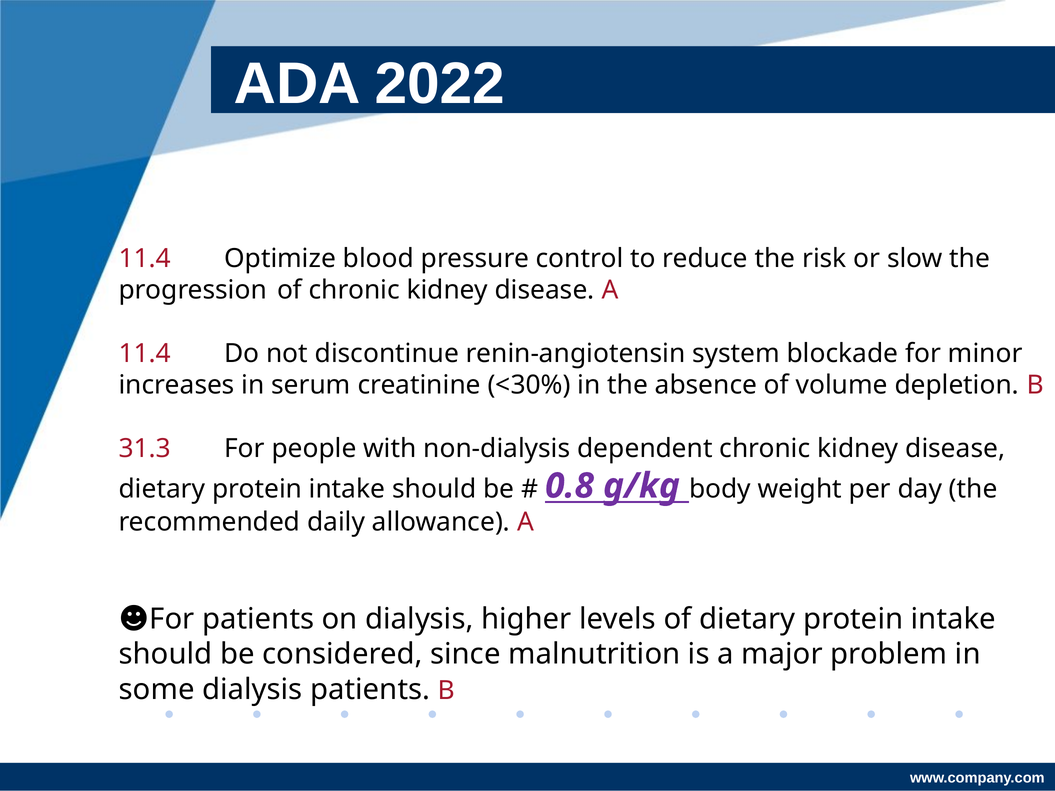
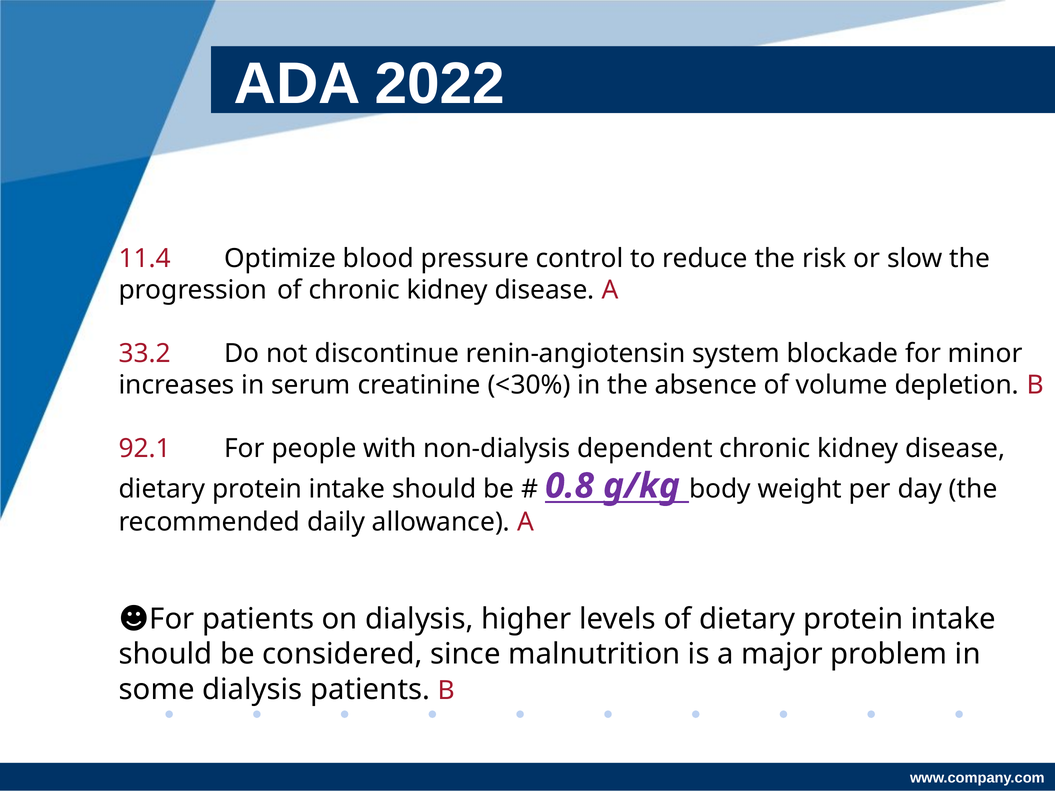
11.4 at (145, 354): 11.4 -> 33.2
31.3: 31.3 -> 92.1
